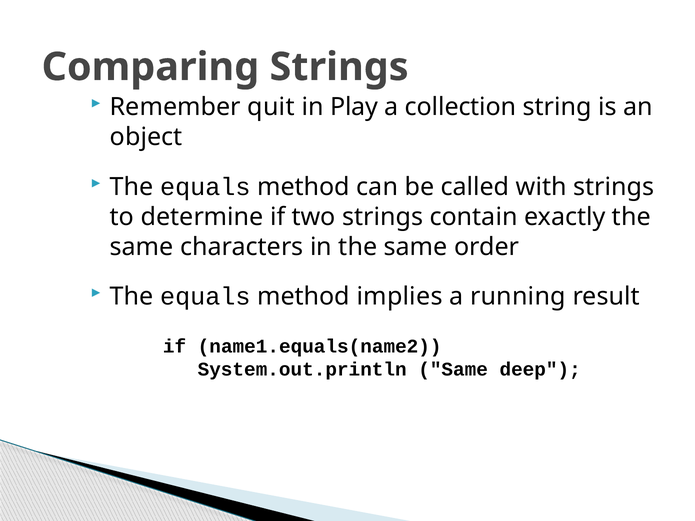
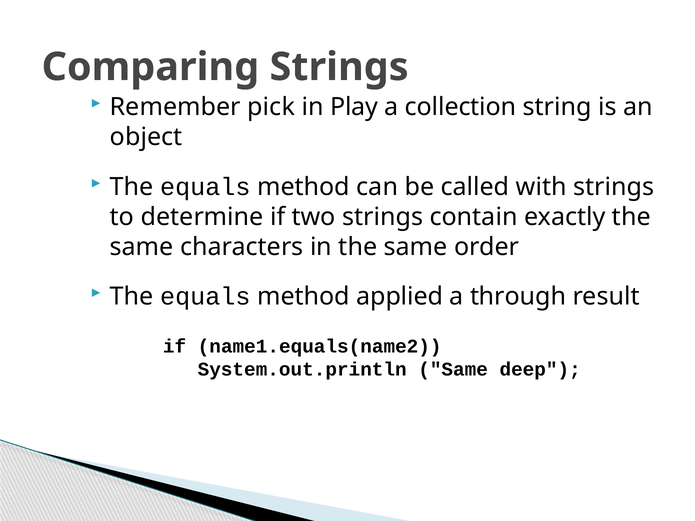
quit: quit -> pick
implies: implies -> applied
running: running -> through
